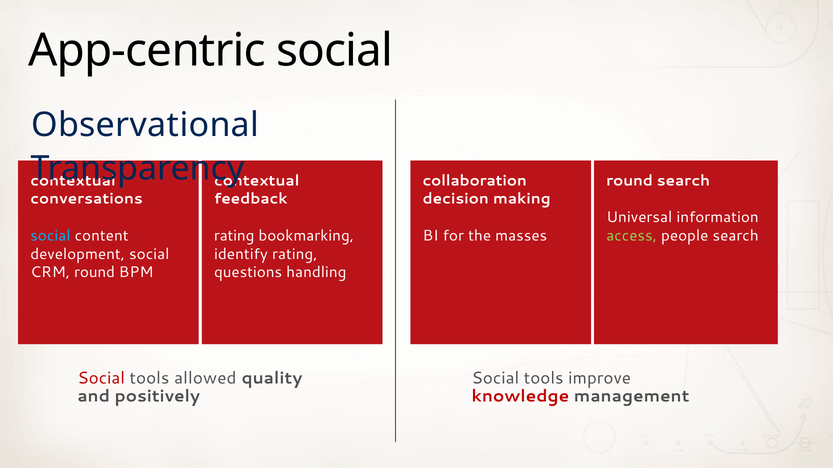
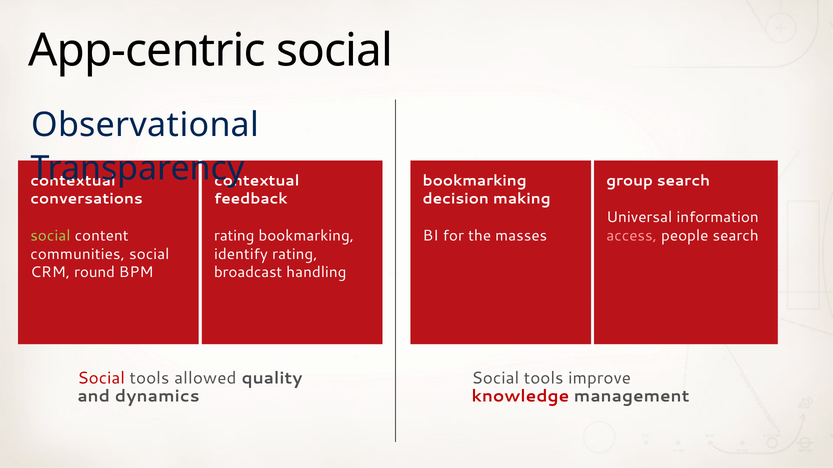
collaboration at (475, 181): collaboration -> bookmarking
round at (630, 181): round -> group
social at (50, 236) colour: light blue -> light green
access colour: light green -> pink
development: development -> communities
questions: questions -> broadcast
positively: positively -> dynamics
